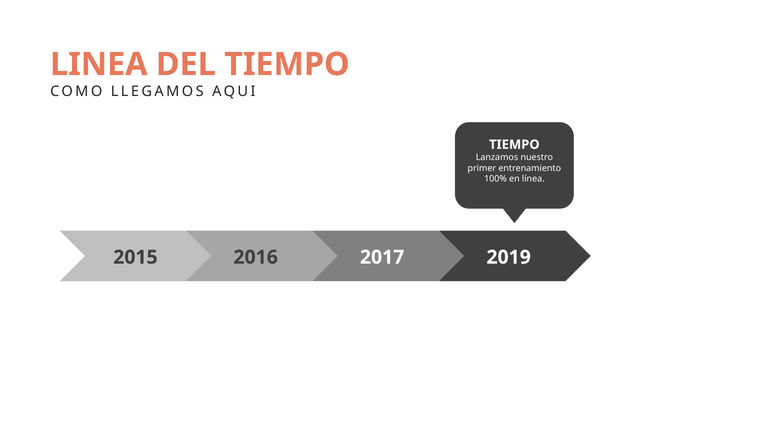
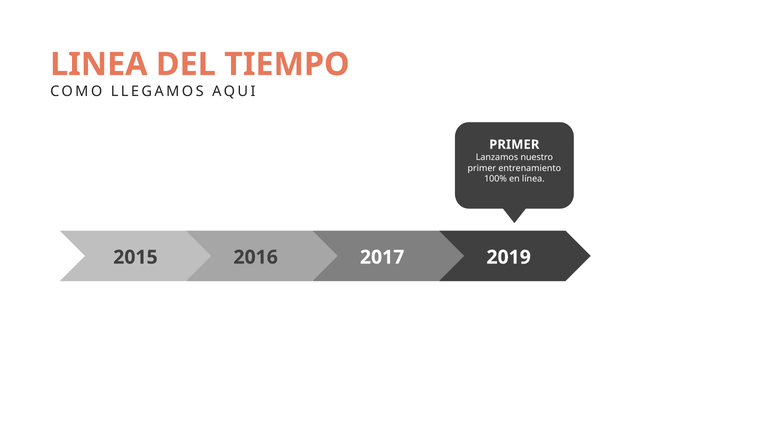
TIEMPO at (514, 145): TIEMPO -> PRIMER
